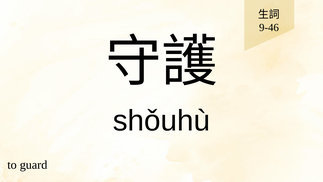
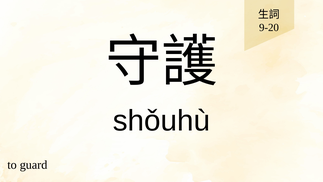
9-46: 9-46 -> 9-20
